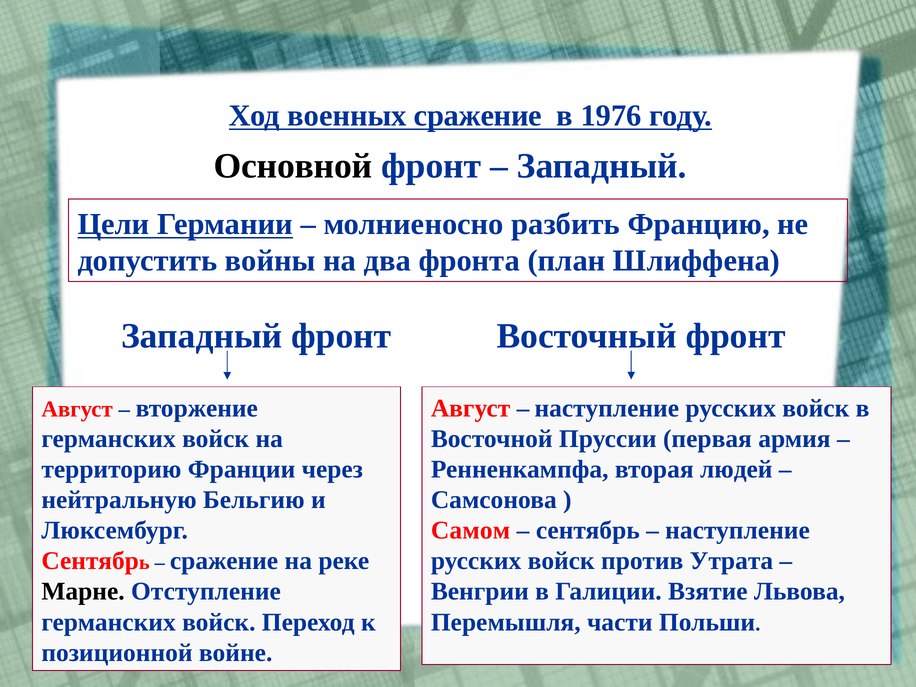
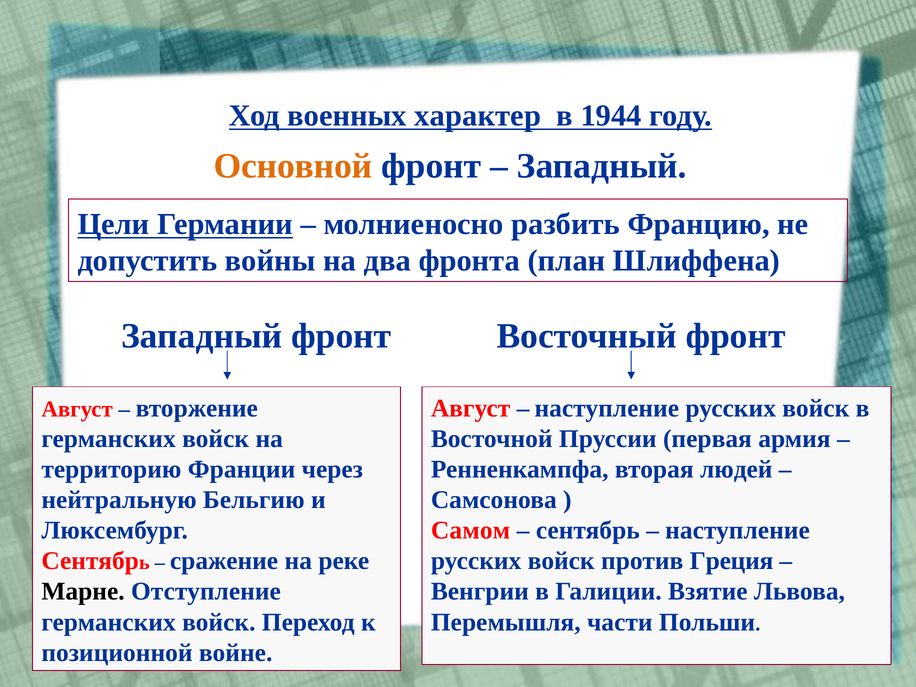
военных сражение: сражение -> характер
1976: 1976 -> 1944
Основной colour: black -> orange
Утрата: Утрата -> Греция
